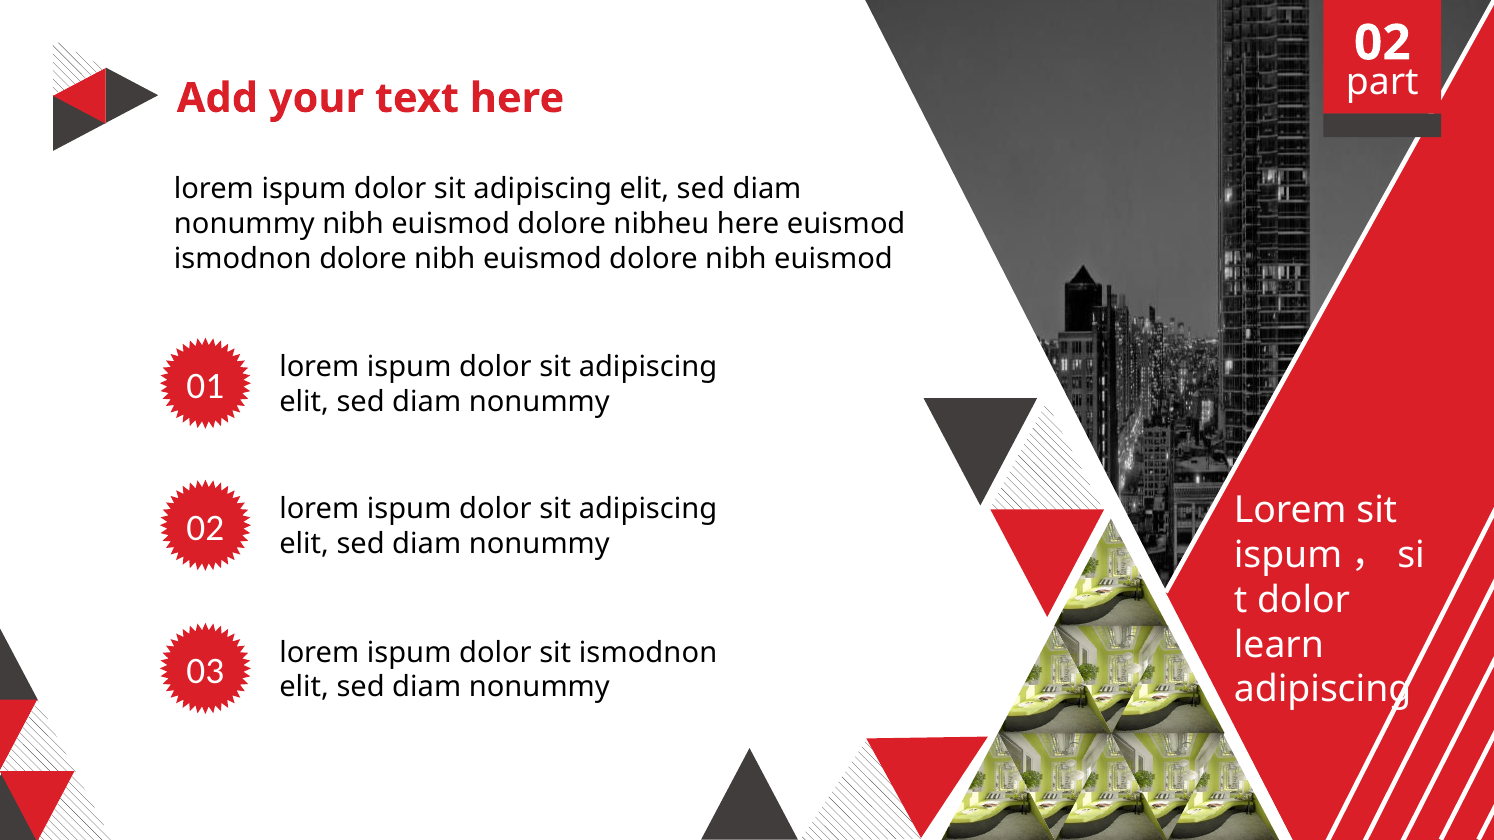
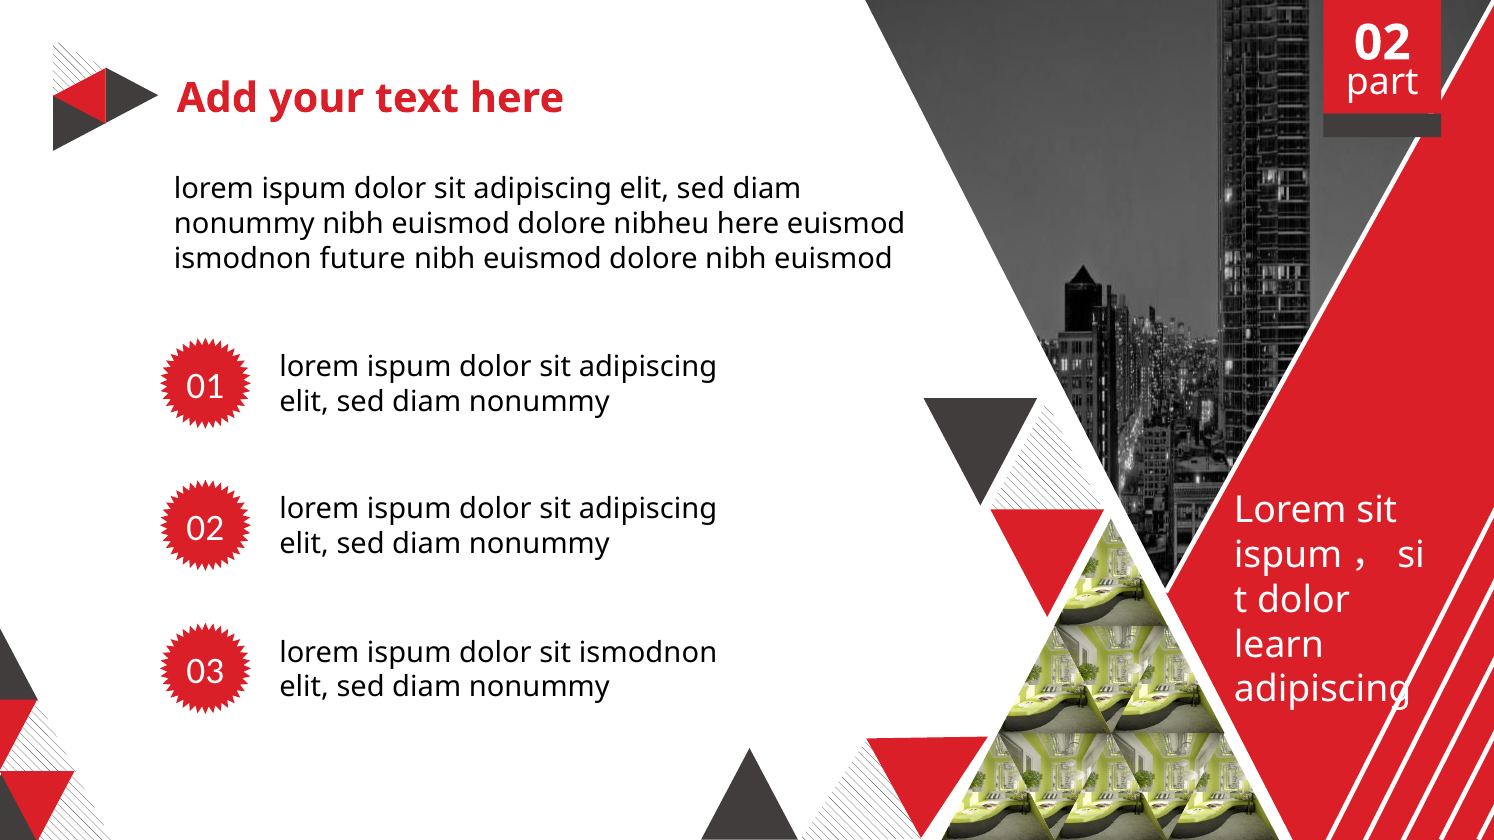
ismodnon dolore: dolore -> future
